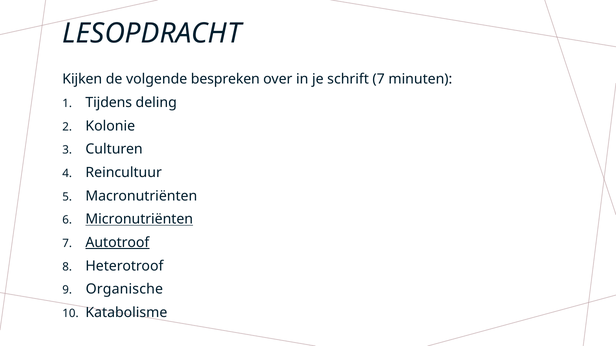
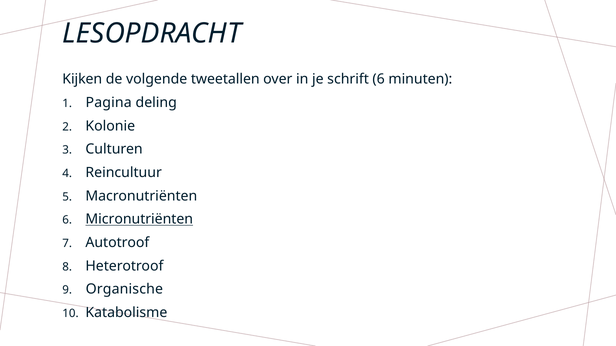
bespreken: bespreken -> tweetallen
schrift 7: 7 -> 6
Tijdens: Tijdens -> Pagina
Autotroof underline: present -> none
